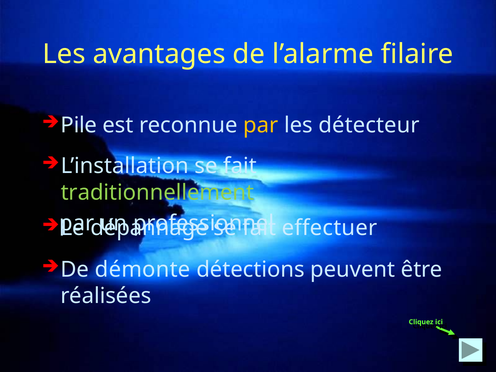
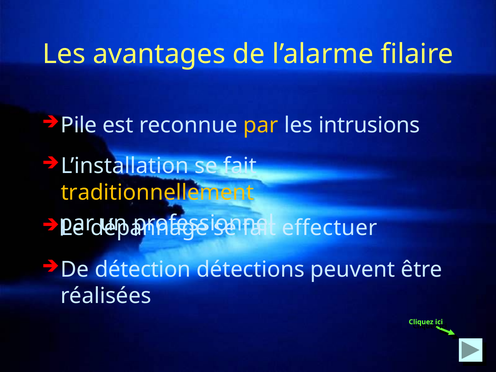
détecteur: détecteur -> intrusions
traditionnellement colour: light green -> yellow
démonte: démonte -> détection
